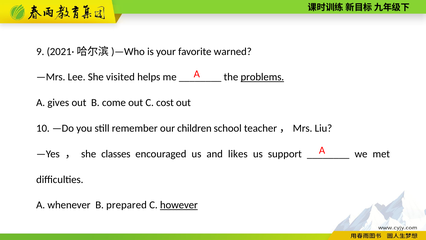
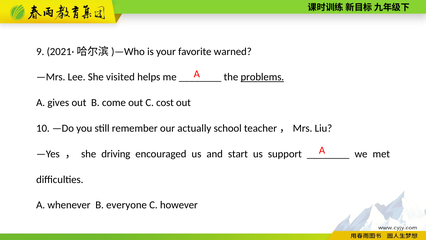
children: children -> actually
classes: classes -> driving
likes: likes -> start
prepared: prepared -> everyone
however underline: present -> none
